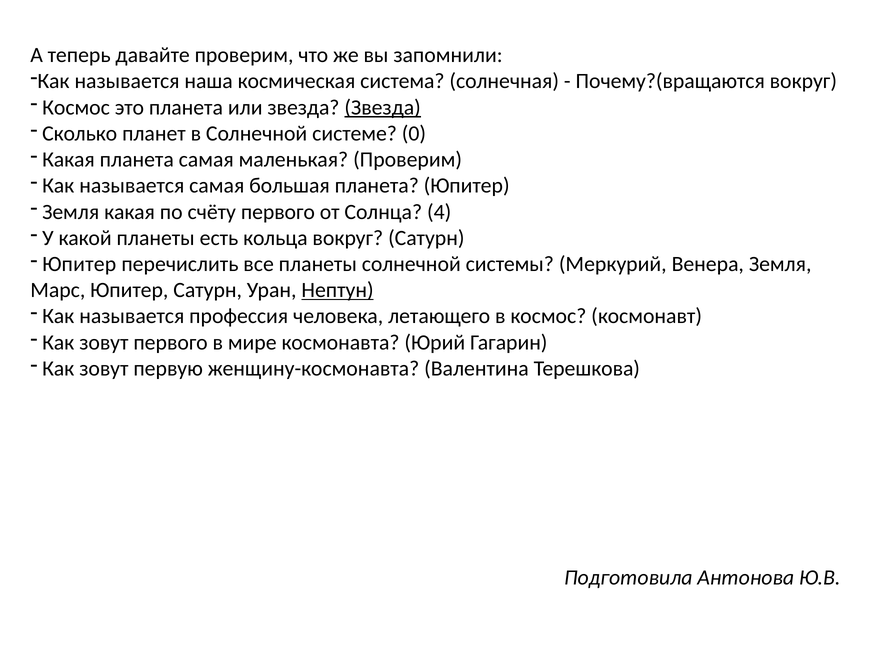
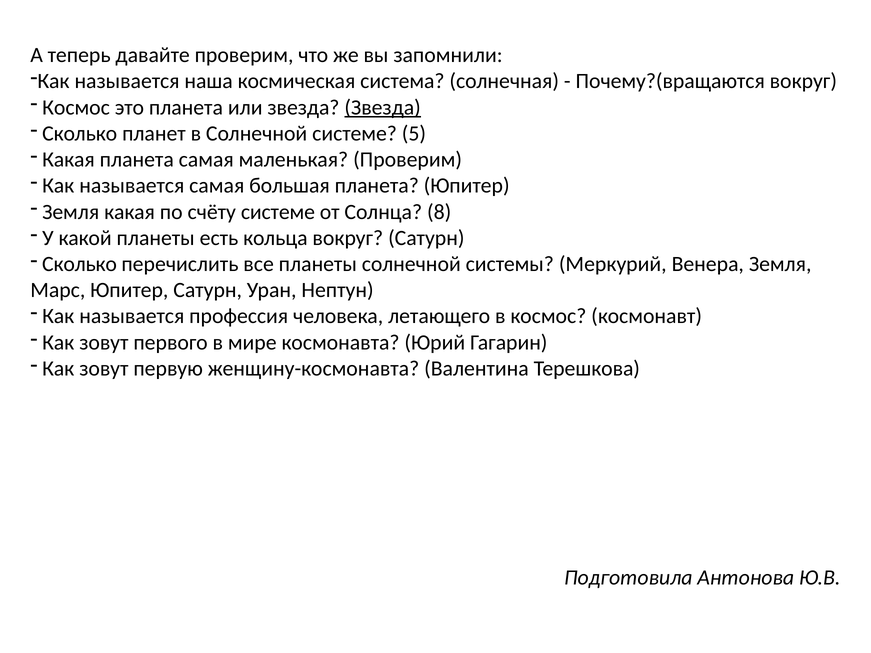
0: 0 -> 5
счёту первого: первого -> системе
4: 4 -> 8
Юпитер at (79, 264): Юпитер -> Сколько
Нептун underline: present -> none
